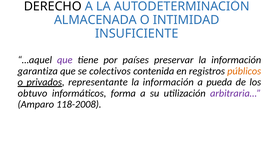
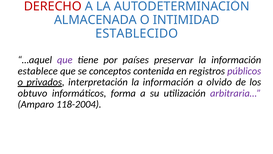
DERECHO colour: black -> red
INSUFICIENTE: INSUFICIENTE -> ESTABLECIDO
garantiza: garantiza -> establece
colectivos: colectivos -> conceptos
públicos colour: orange -> purple
representante: representante -> interpretación
pueda: pueda -> olvido
118-2008: 118-2008 -> 118-2004
